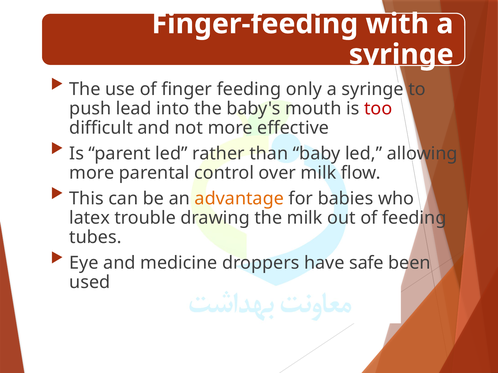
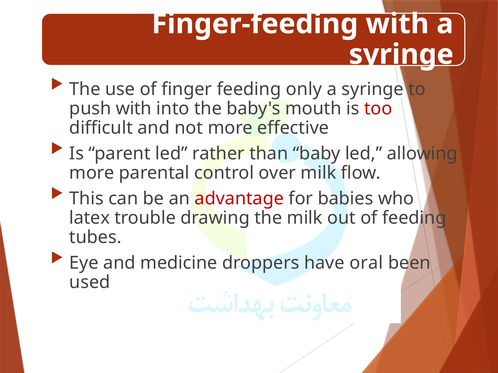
push lead: lead -> with
advantage colour: orange -> red
safe: safe -> oral
